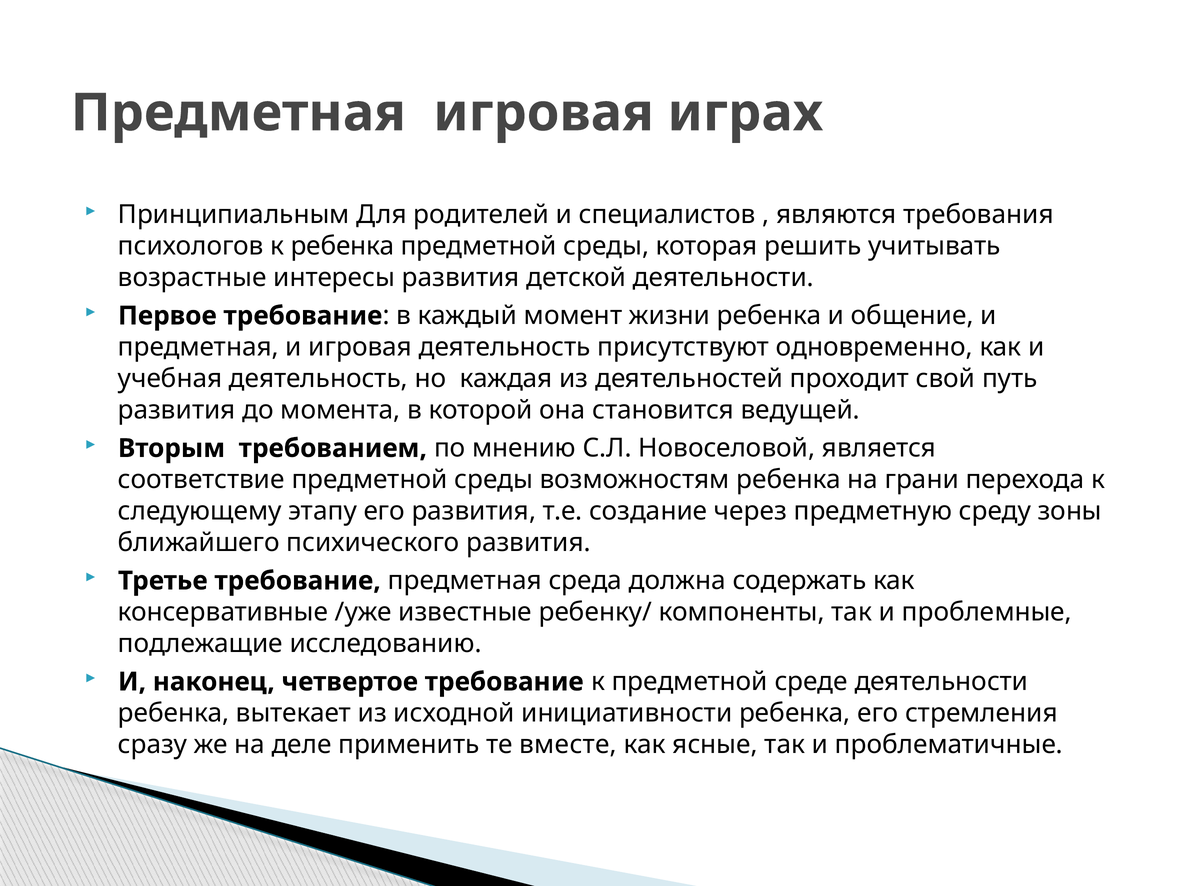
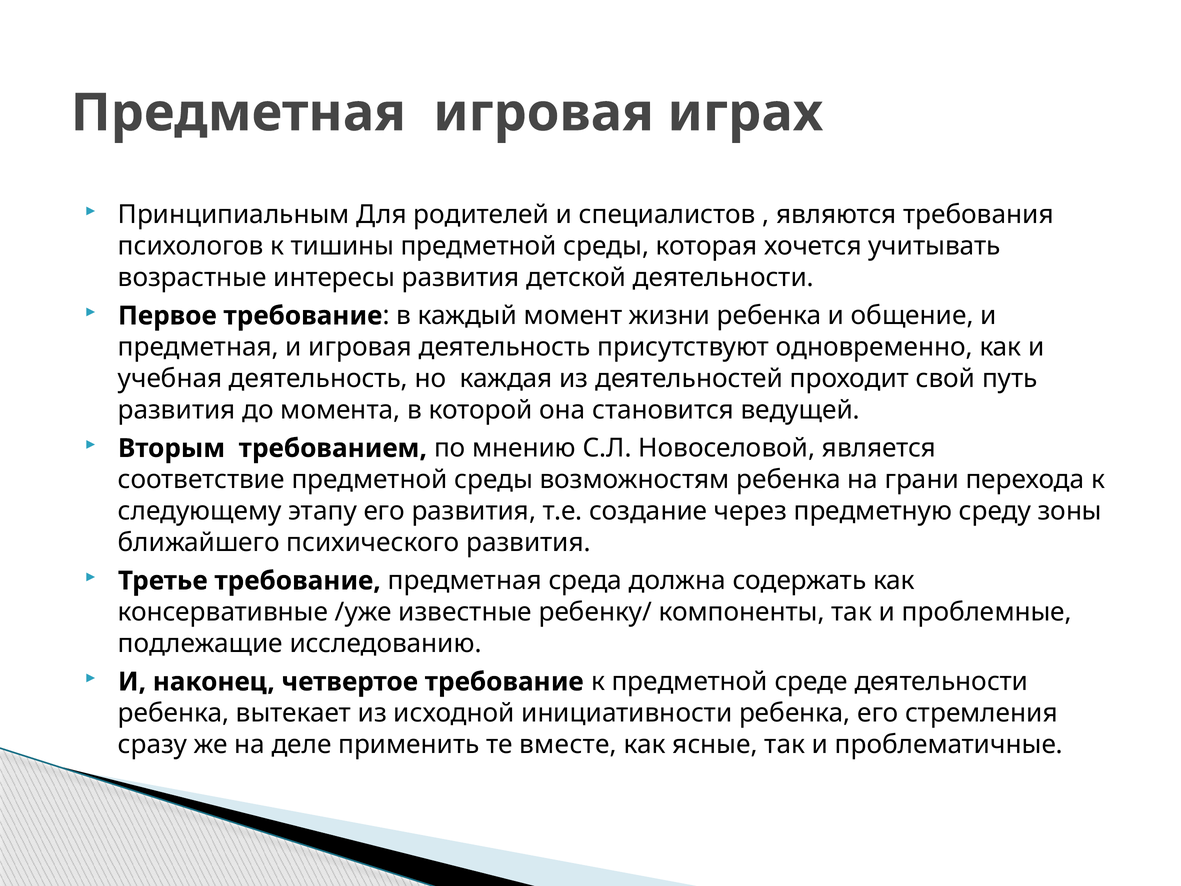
к ребенка: ребенка -> тишины
решить: решить -> хочется
